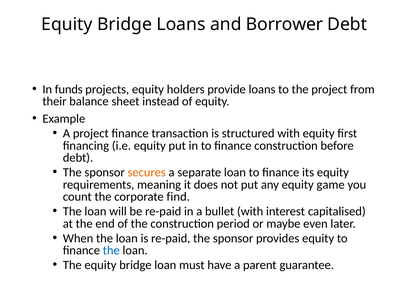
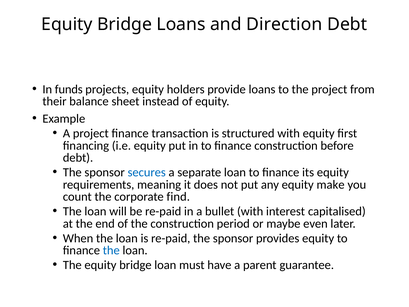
Borrower: Borrower -> Direction
secures colour: orange -> blue
game: game -> make
